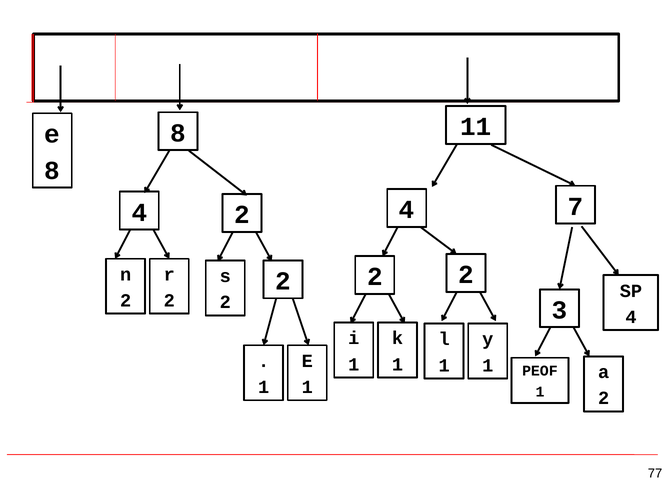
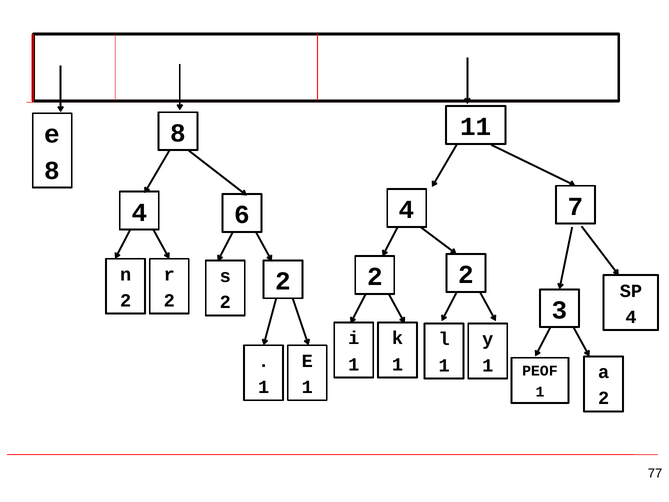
4 2: 2 -> 6
